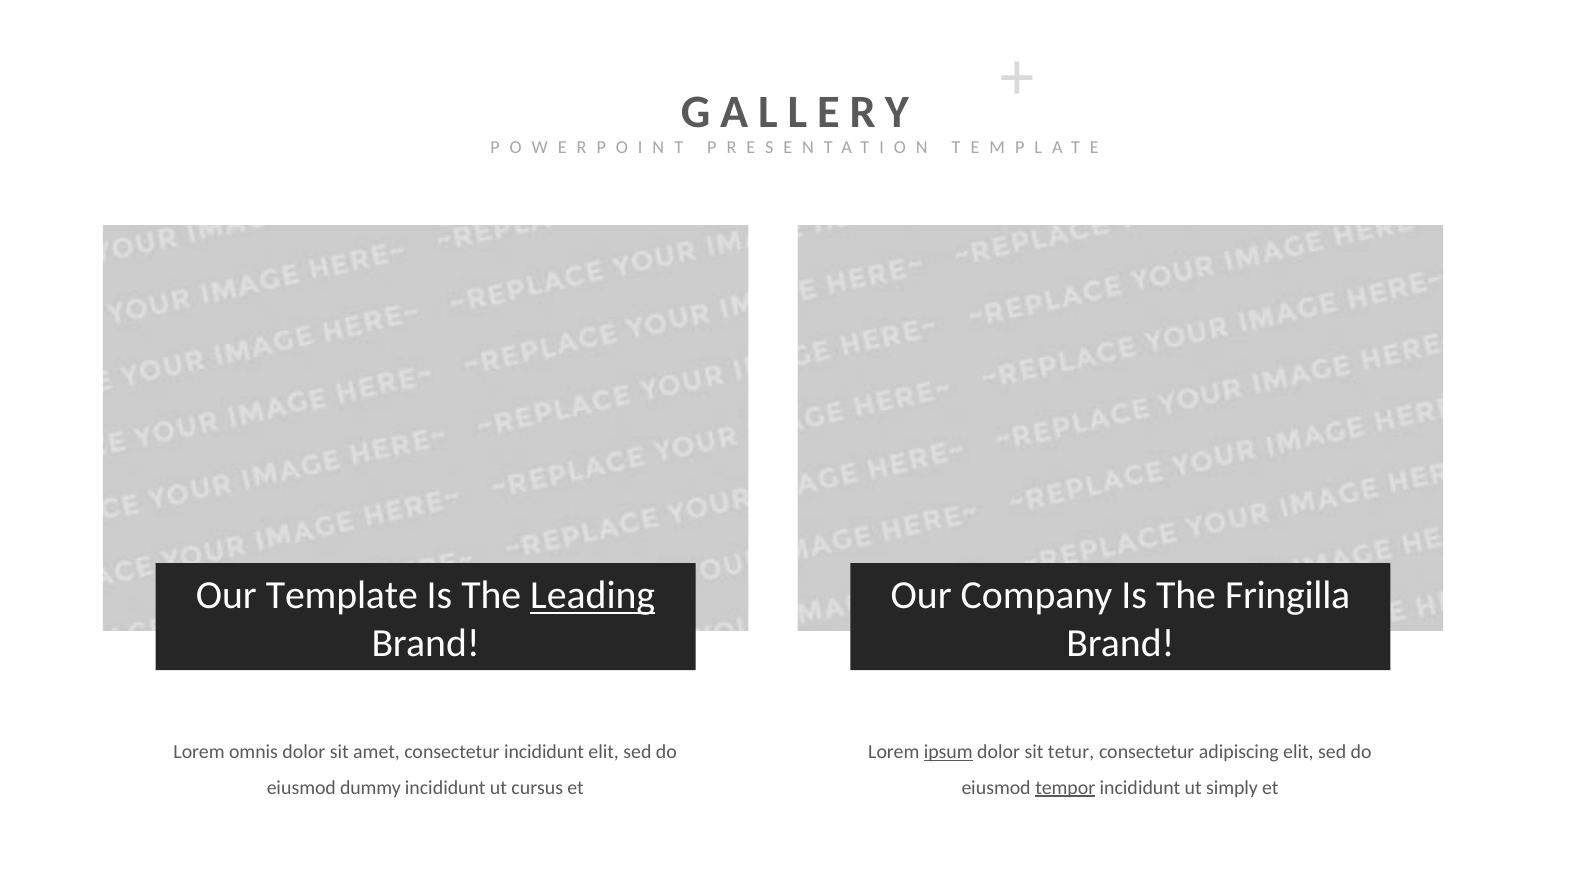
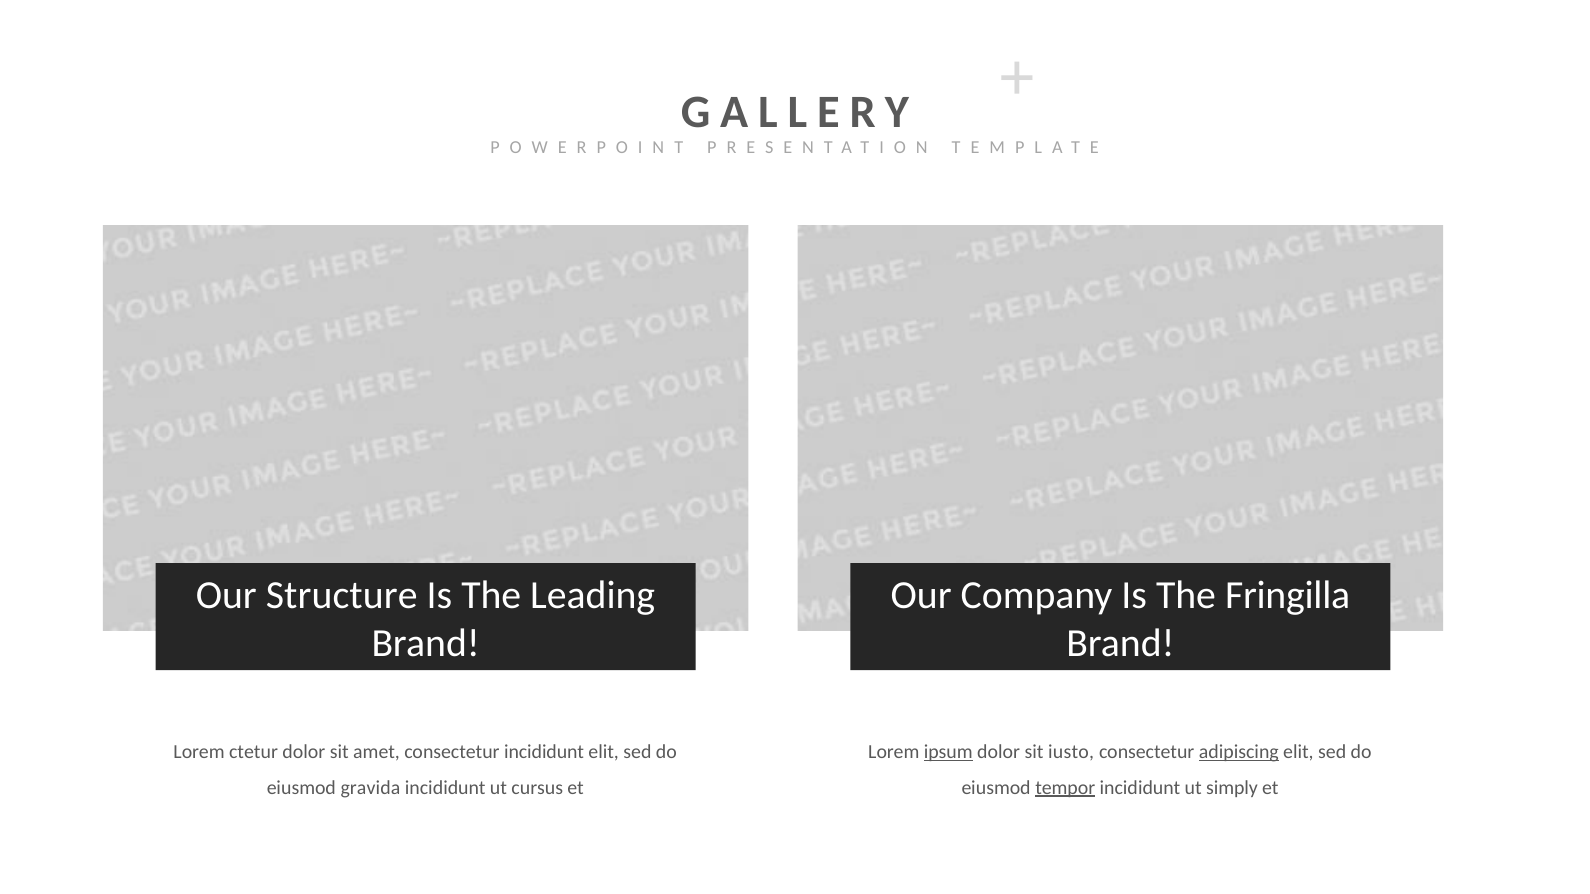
Template: Template -> Structure
Leading underline: present -> none
omnis: omnis -> ctetur
tetur: tetur -> iusto
adipiscing underline: none -> present
dummy: dummy -> gravida
